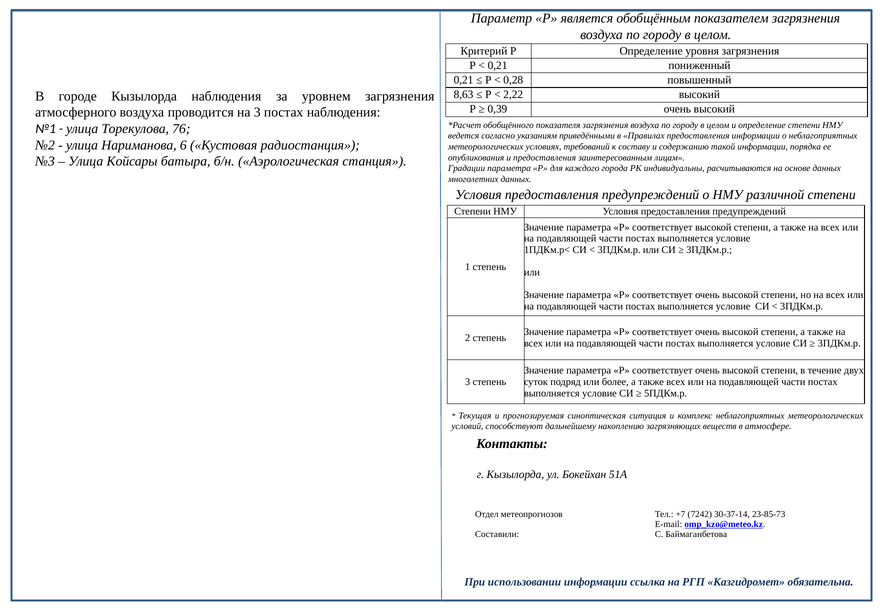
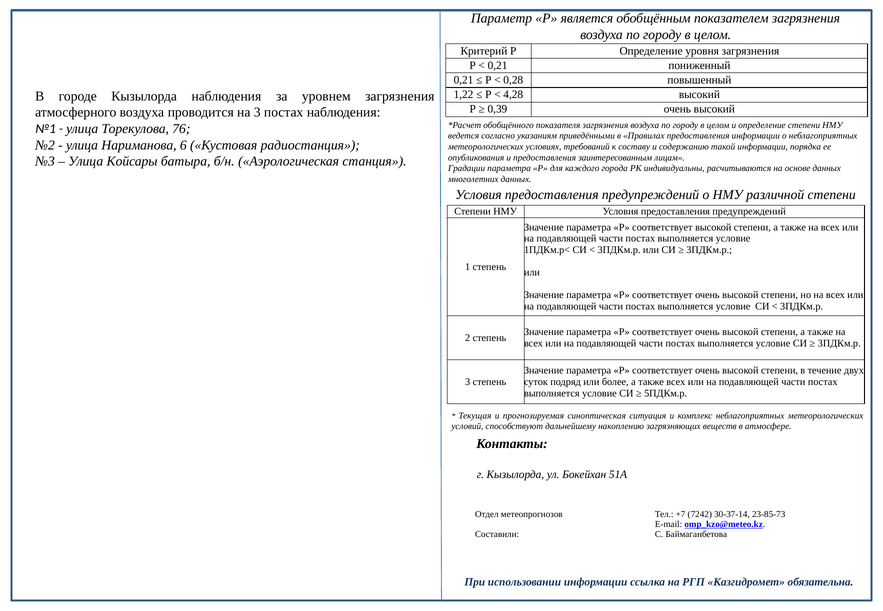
8,63: 8,63 -> 1,22
2,22: 2,22 -> 4,28
